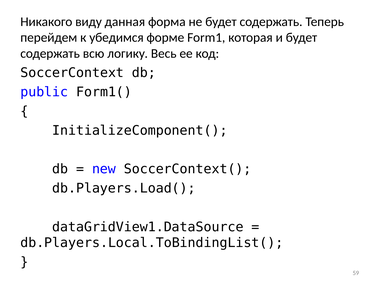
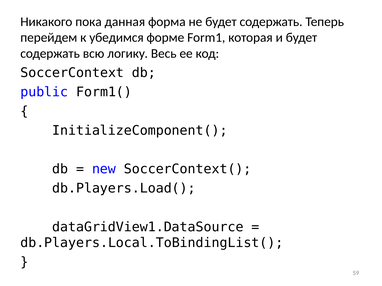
виду: виду -> пока
